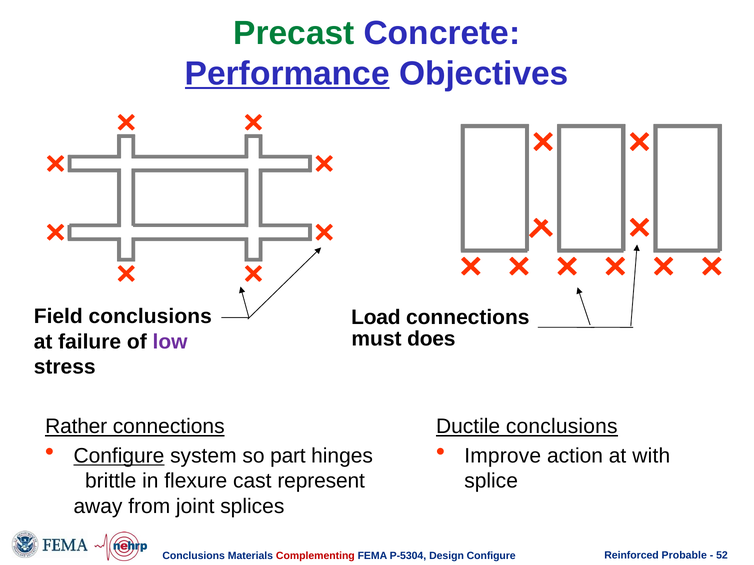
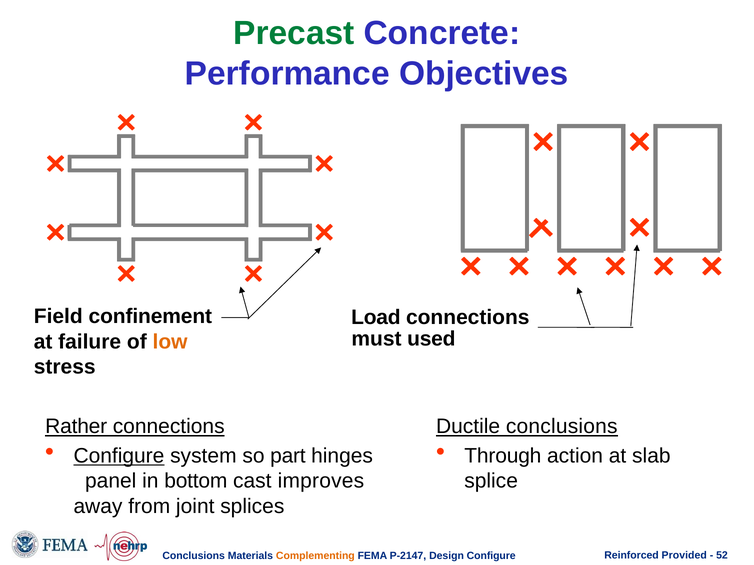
Performance underline: present -> none
Field conclusions: conclusions -> confinement
does: does -> used
low colour: purple -> orange
Improve: Improve -> Through
with: with -> slab
brittle: brittle -> panel
flexure: flexure -> bottom
represent: represent -> improves
Probable: Probable -> Provided
Complementing colour: red -> orange
P-5304: P-5304 -> P-2147
